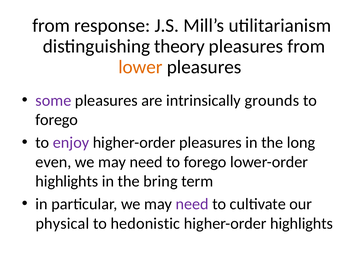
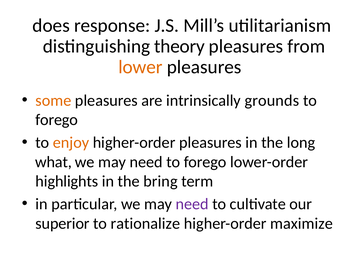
from at (51, 26): from -> does
some colour: purple -> orange
enjoy colour: purple -> orange
even: even -> what
physical: physical -> superior
hedonistic: hedonistic -> rationalize
higher-order highlights: highlights -> maximize
